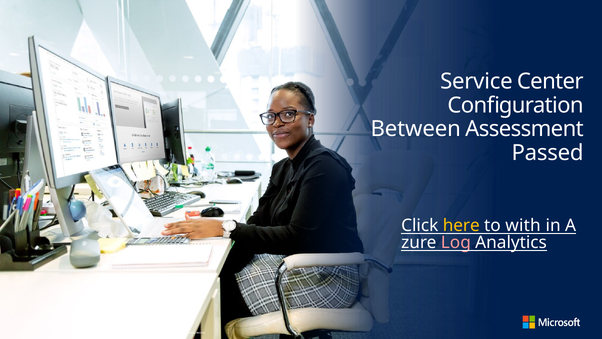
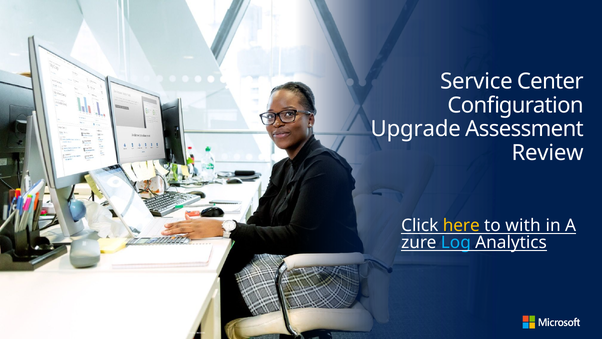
Between: Between -> Upgrade
Passed: Passed -> Review
Log colour: pink -> light blue
